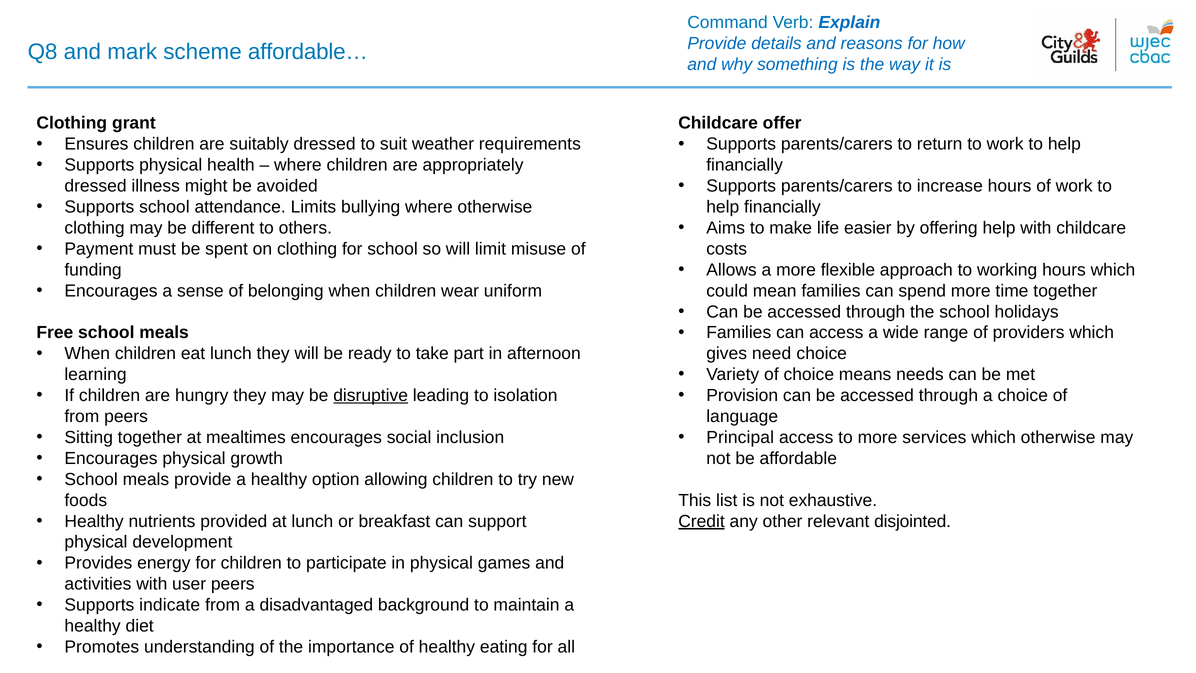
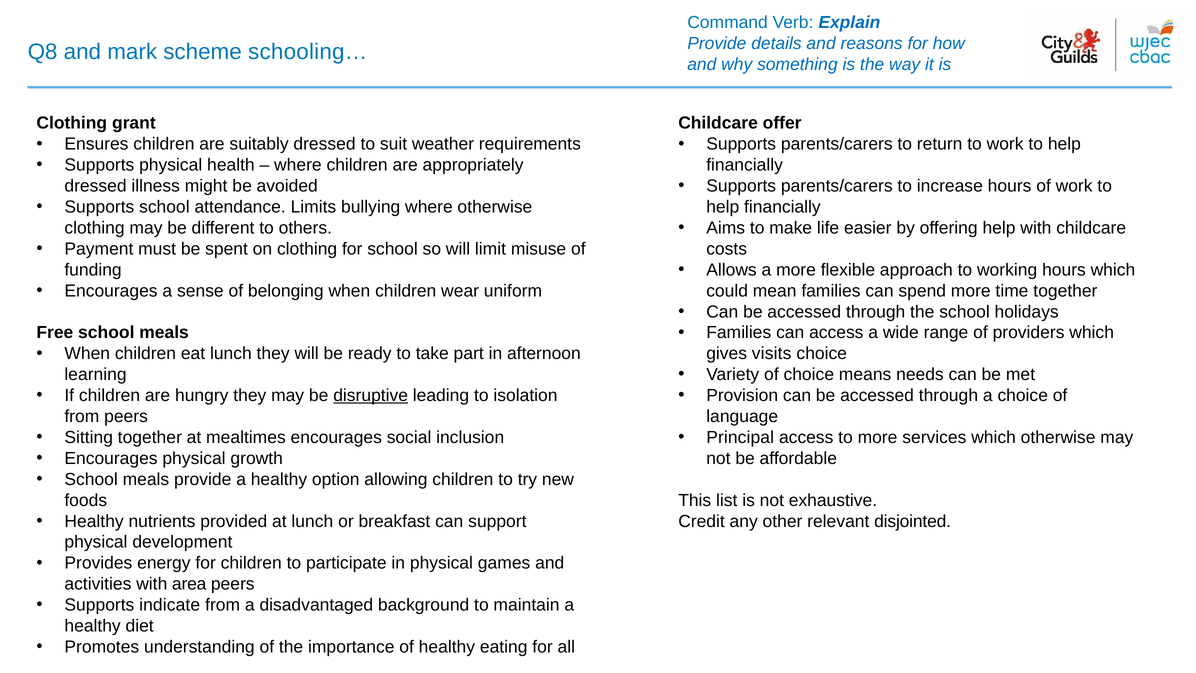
affordable…: affordable… -> schooling…
need: need -> visits
Credit underline: present -> none
user: user -> area
